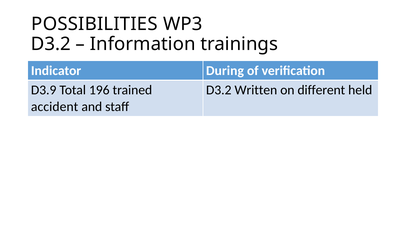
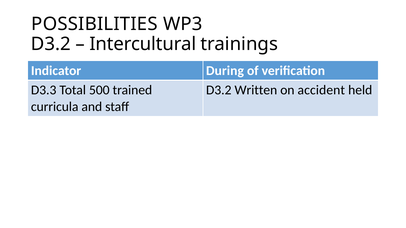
Information: Information -> Intercultural
D3.9: D3.9 -> D3.3
196: 196 -> 500
different: different -> accident
accident: accident -> curricula
